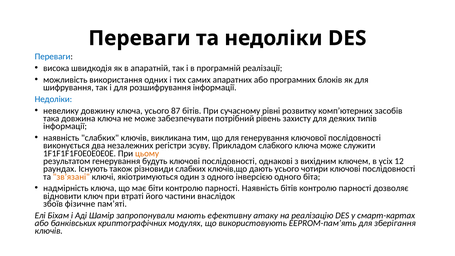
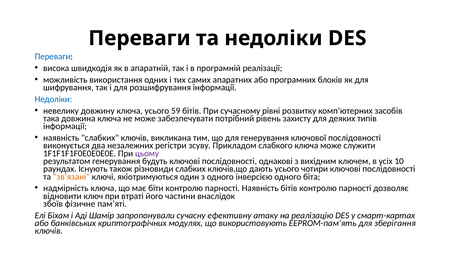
87: 87 -> 59
цьому colour: orange -> purple
12: 12 -> 10
мають: мають -> сучасну
